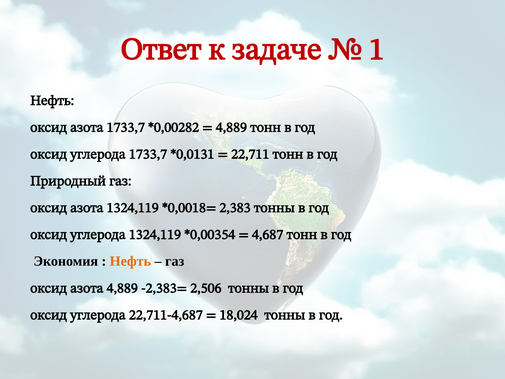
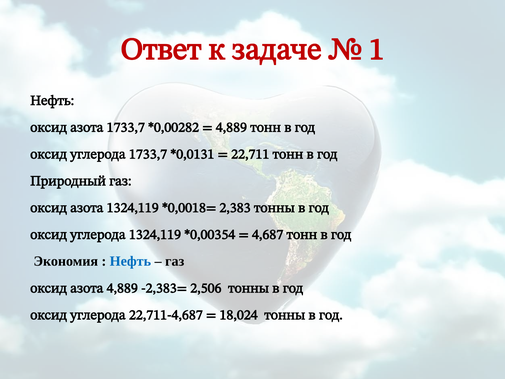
Нефть at (130, 261) colour: orange -> blue
